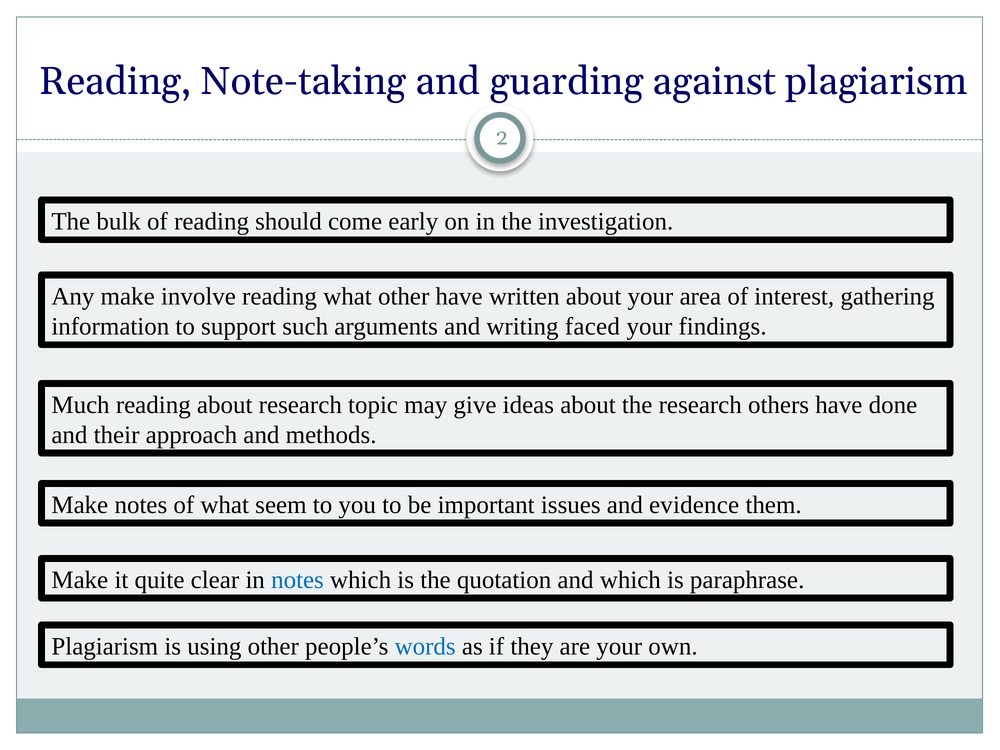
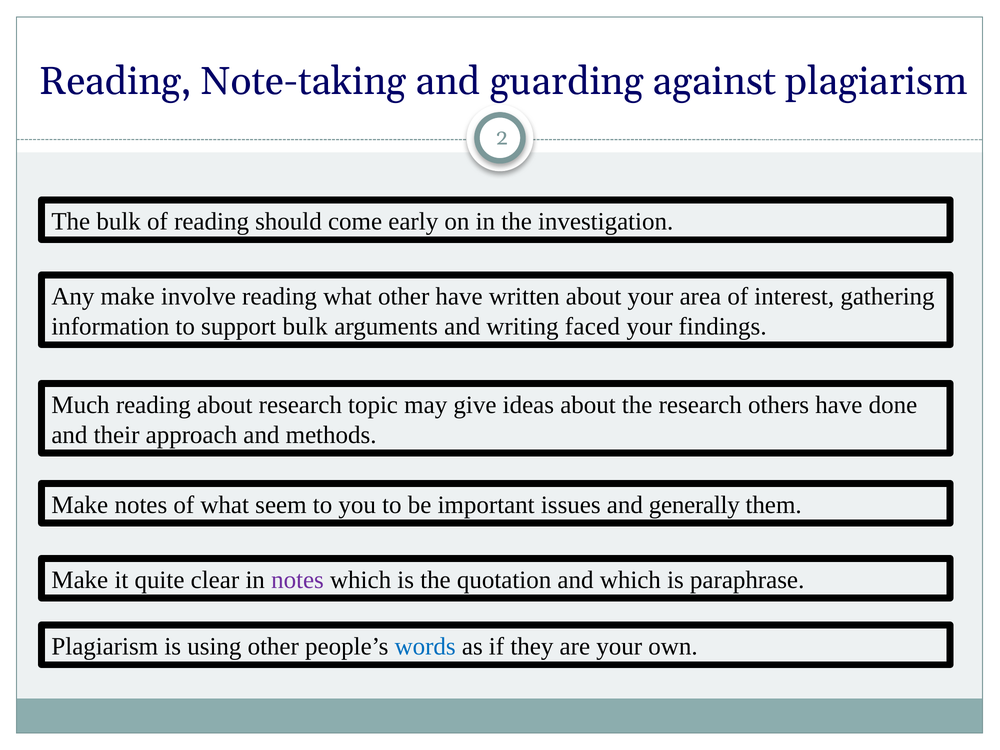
support such: such -> bulk
evidence: evidence -> generally
notes at (297, 580) colour: blue -> purple
